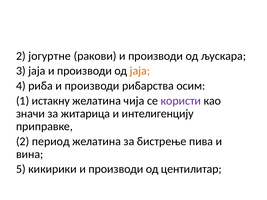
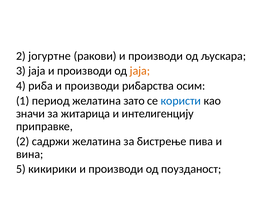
истакну: истакну -> период
чија: чија -> зато
користи colour: purple -> blue
период: период -> садржи
центилитар: центилитар -> поузданост
